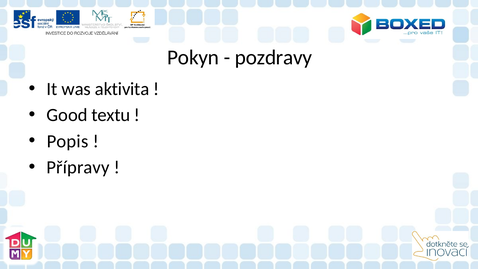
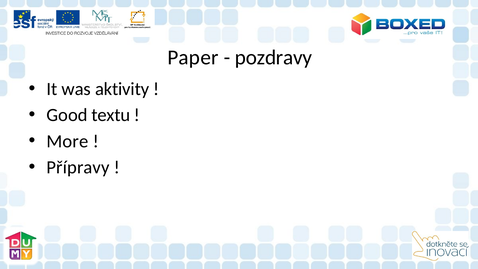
Pokyn: Pokyn -> Paper
aktivita: aktivita -> aktivity
Popis: Popis -> More
